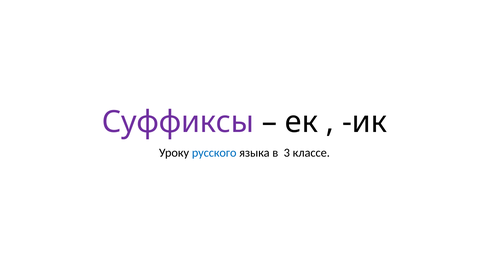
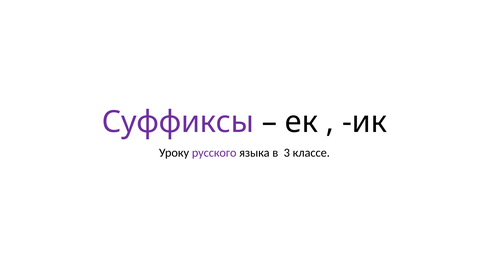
русского colour: blue -> purple
